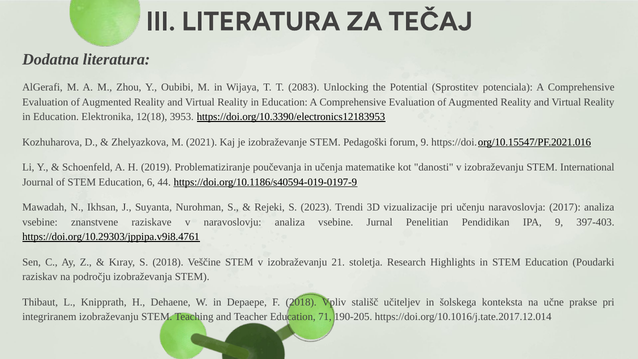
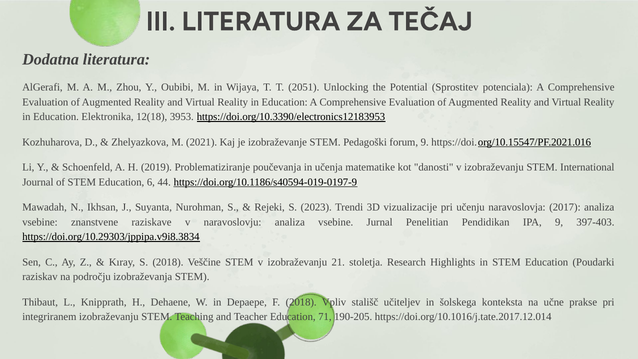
2083: 2083 -> 2051
https://doi.org/10.29303/jppipa.v9i8.4761: https://doi.org/10.29303/jppipa.v9i8.4761 -> https://doi.org/10.29303/jppipa.v9i8.3834
